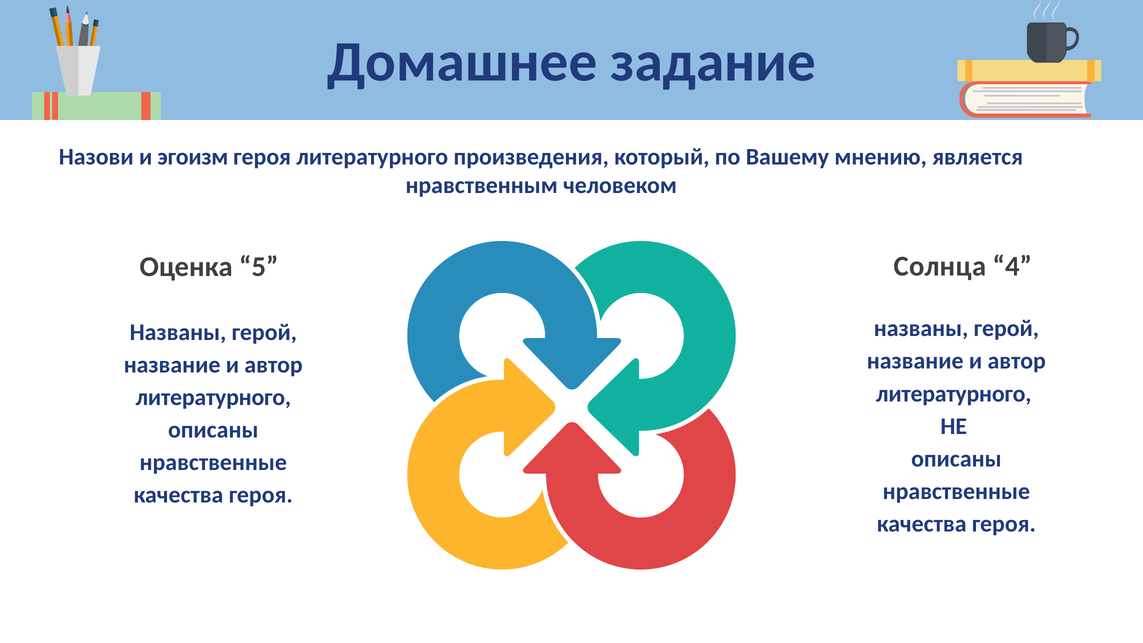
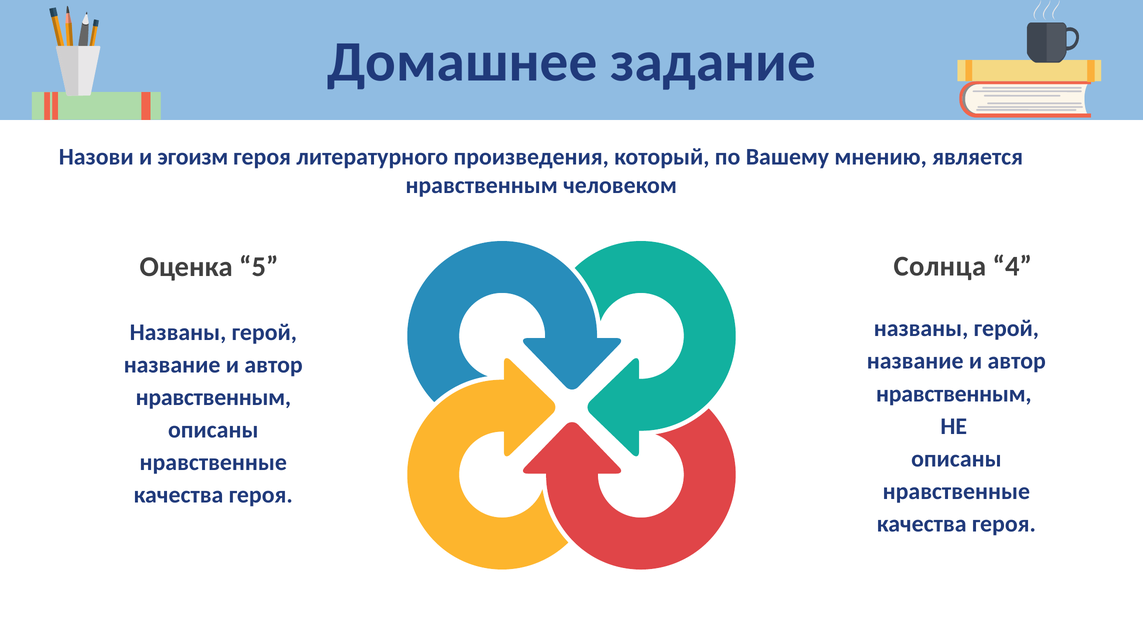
литературного at (954, 394): литературного -> нравственным
литературного at (213, 397): литературного -> нравственным
